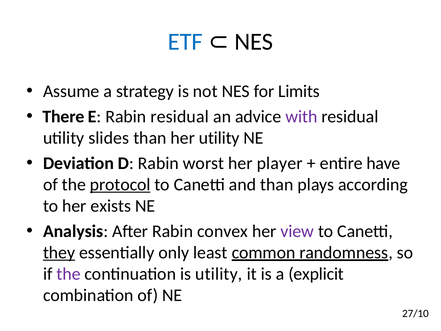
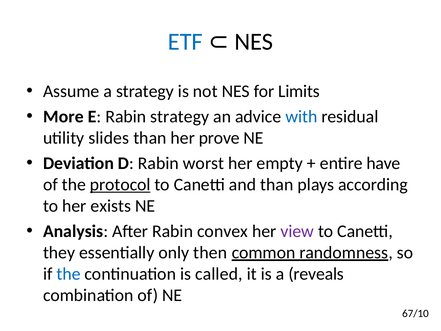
There: There -> More
Rabin residual: residual -> strategy
with colour: purple -> blue
her utility: utility -> prove
player: player -> empty
they underline: present -> none
least: least -> then
the at (69, 274) colour: purple -> blue
is utility: utility -> called
explicit: explicit -> reveals
27/10: 27/10 -> 67/10
